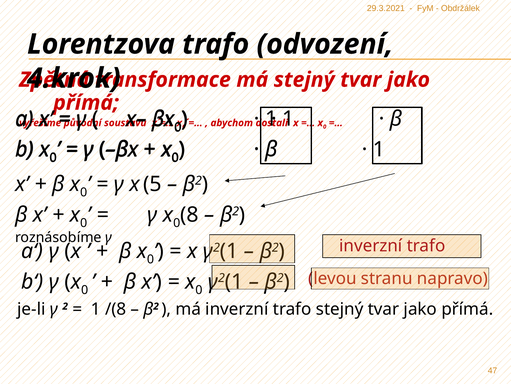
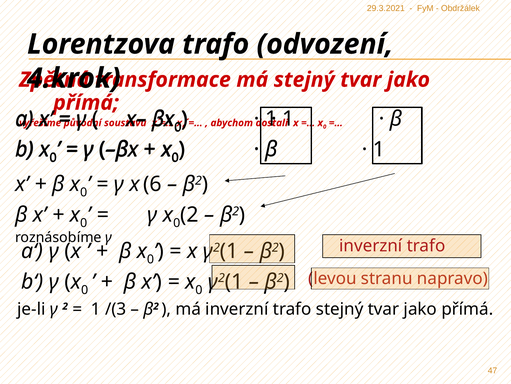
5: 5 -> 6
8 at (189, 214): 8 -> 2
/(8: /(8 -> /(3
